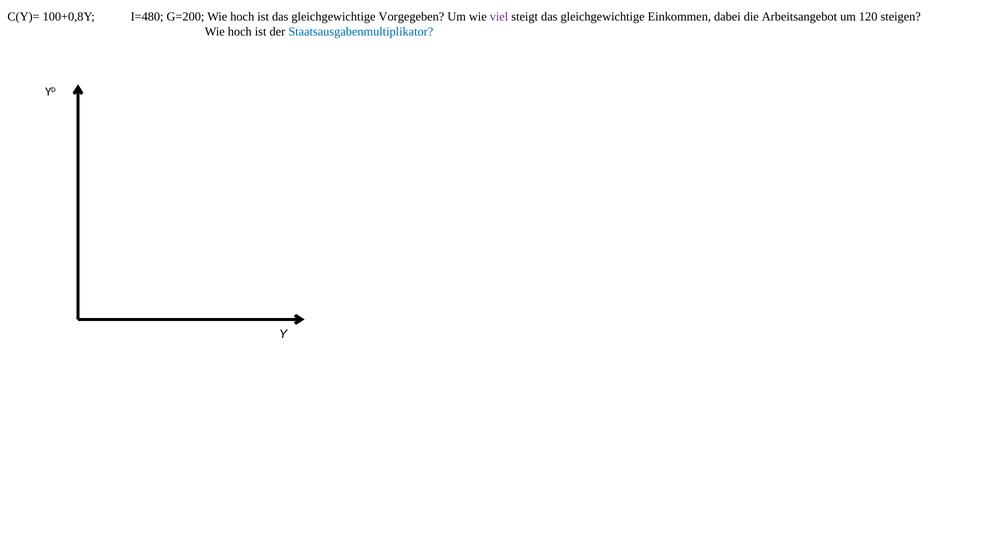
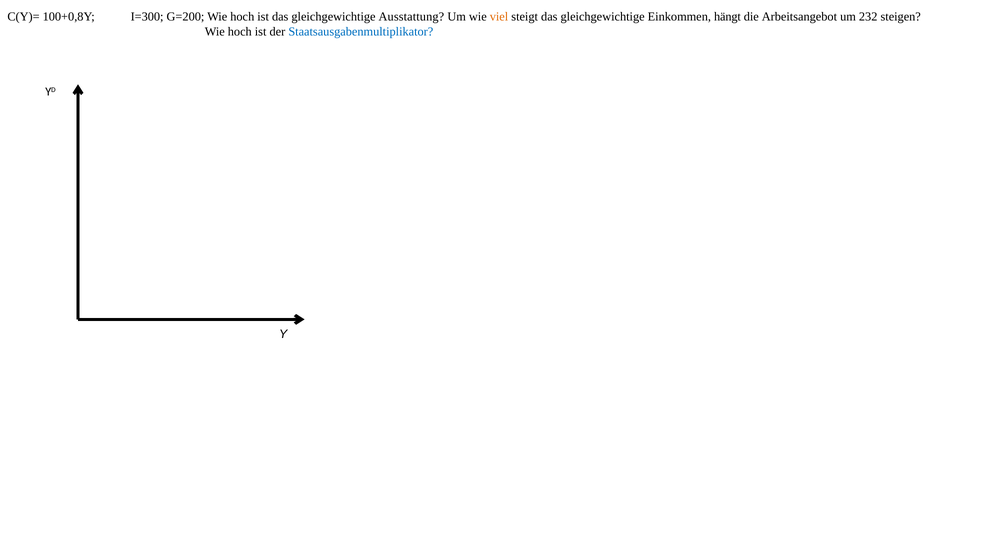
I=480: I=480 -> I=300
Vorgegeben: Vorgegeben -> Ausstattung
viel colour: purple -> orange
dabei: dabei -> hängt
120: 120 -> 232
